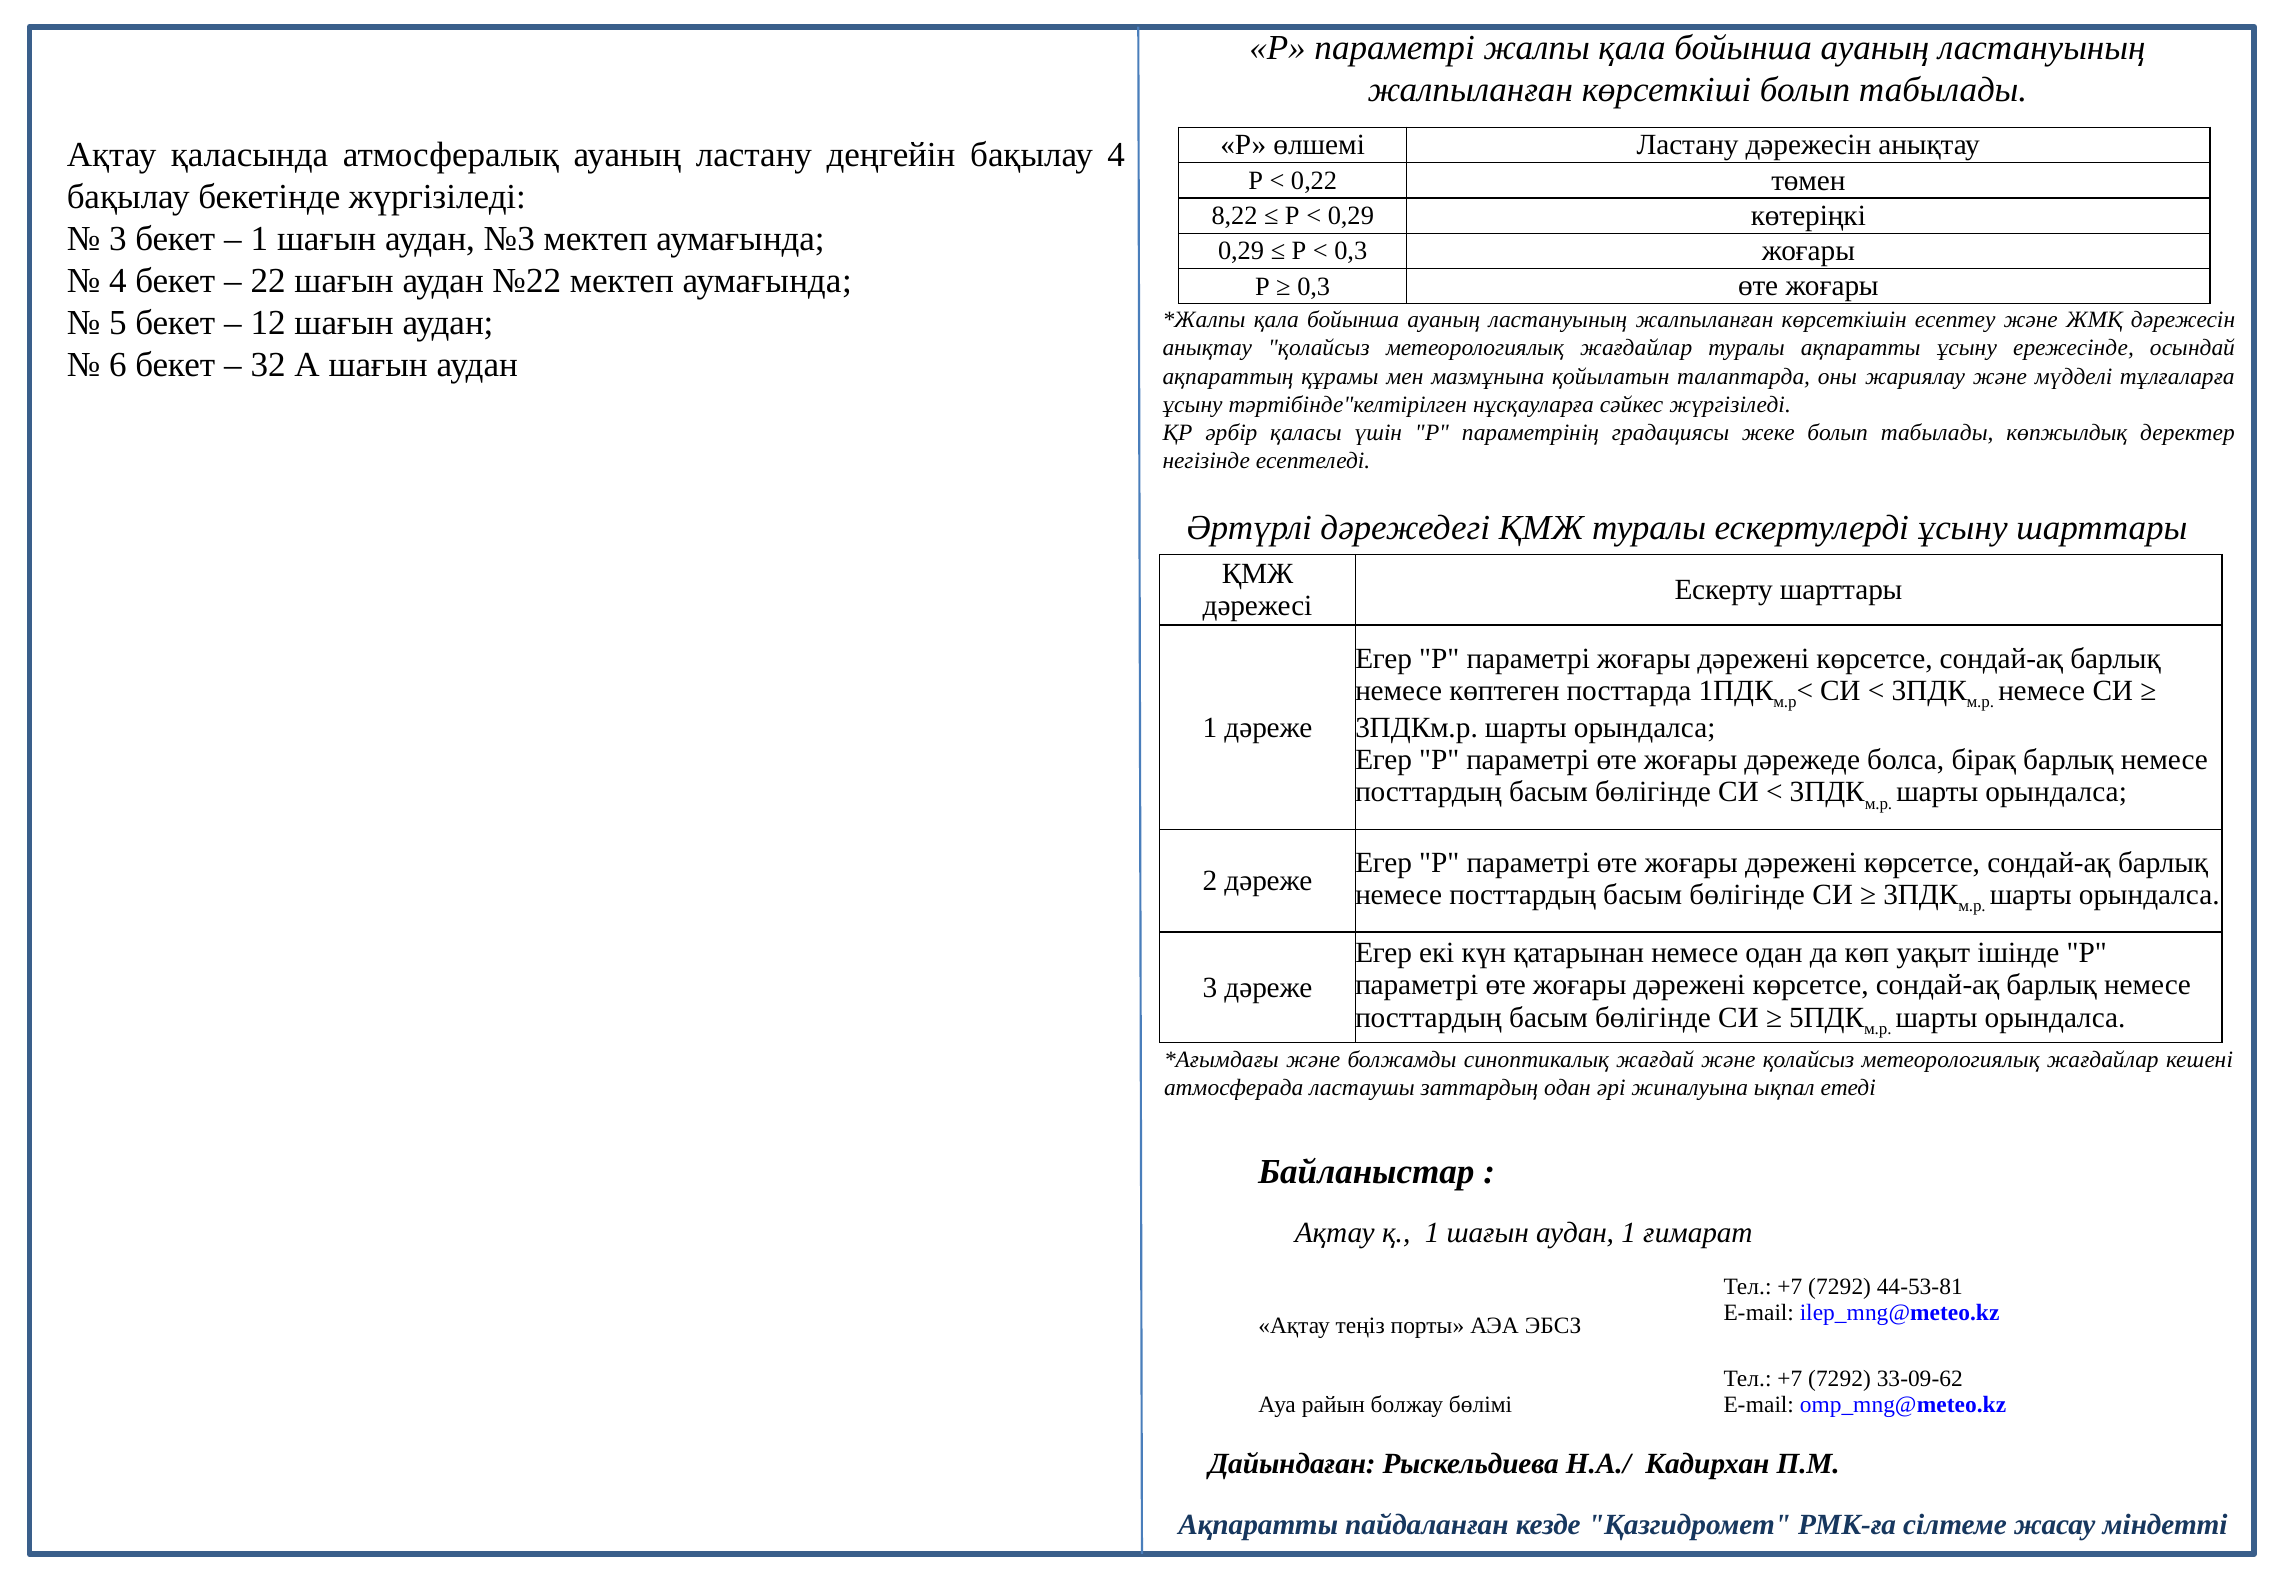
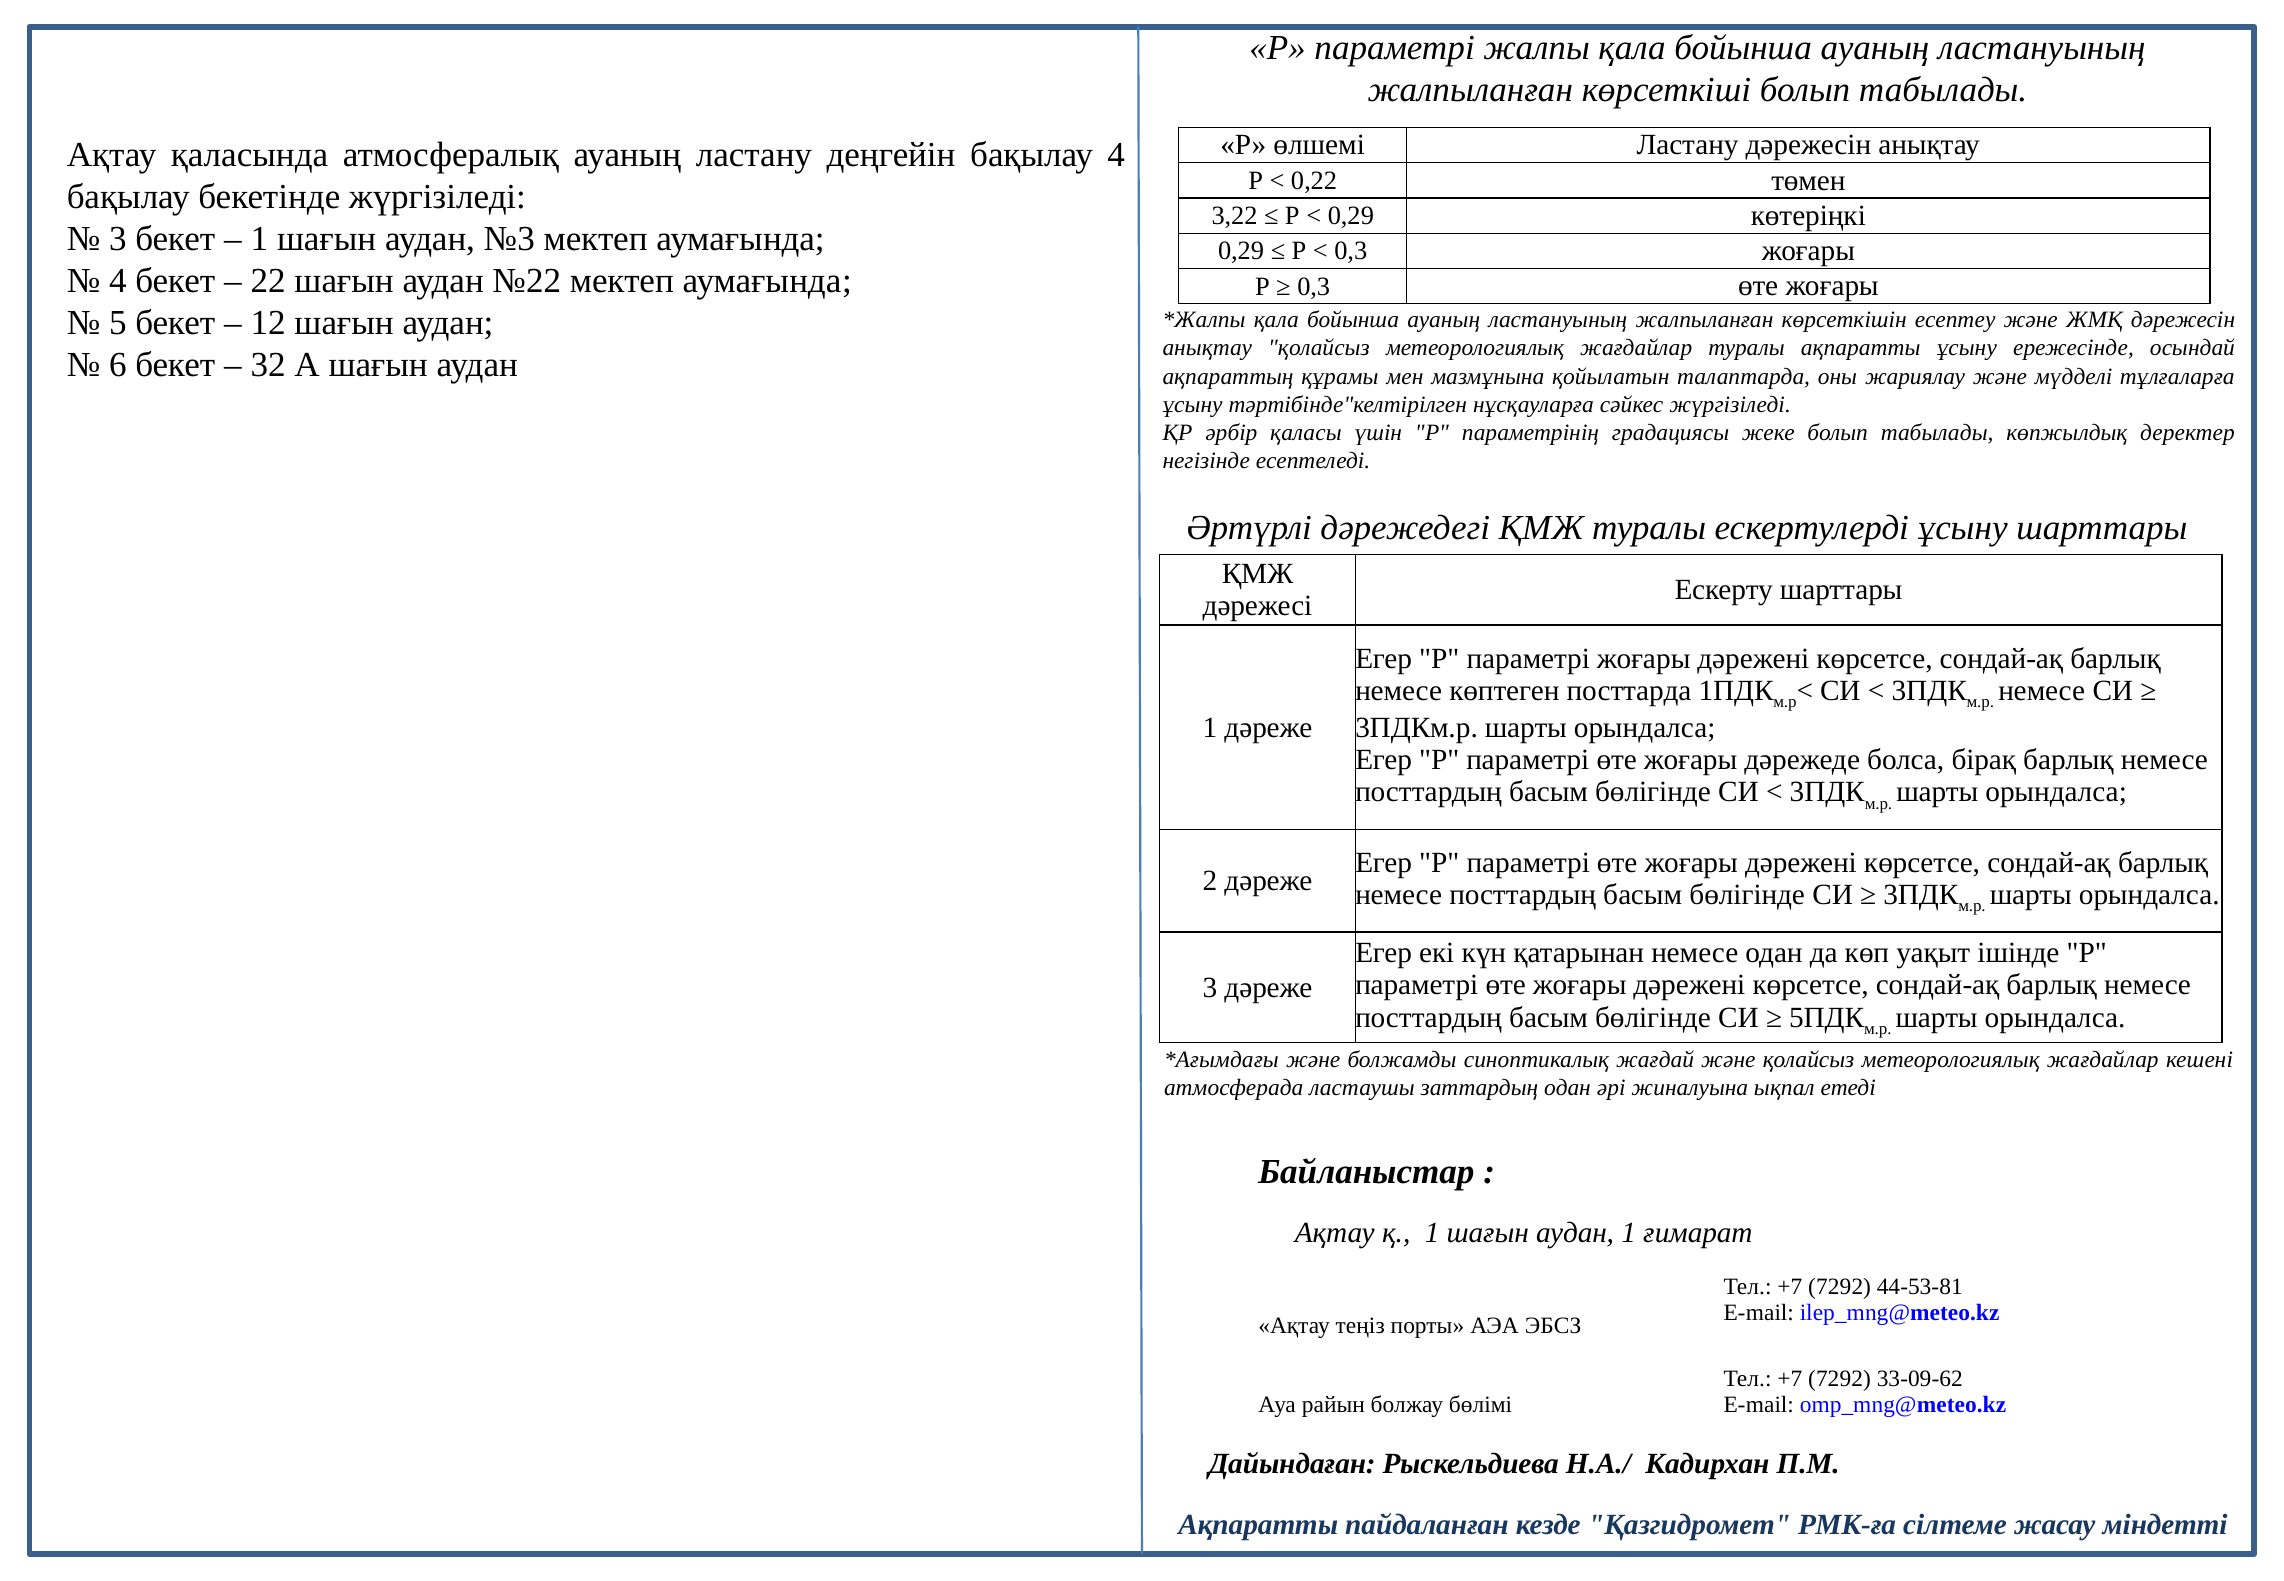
8,22: 8,22 -> 3,22
